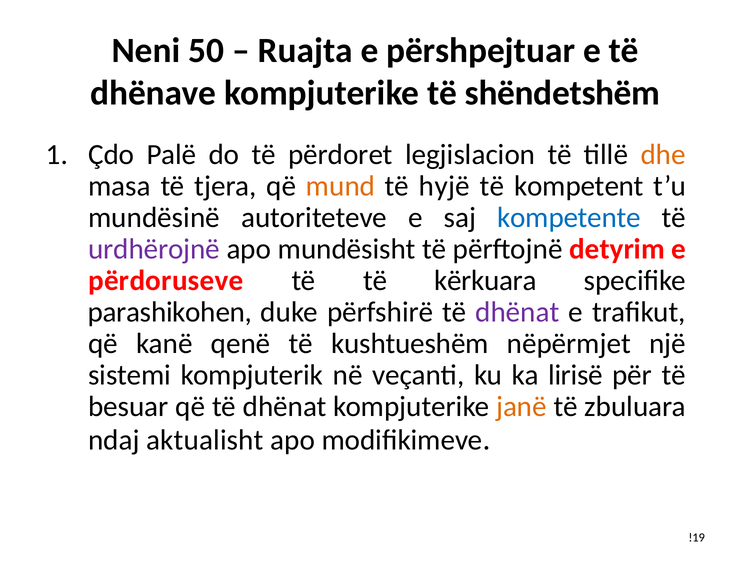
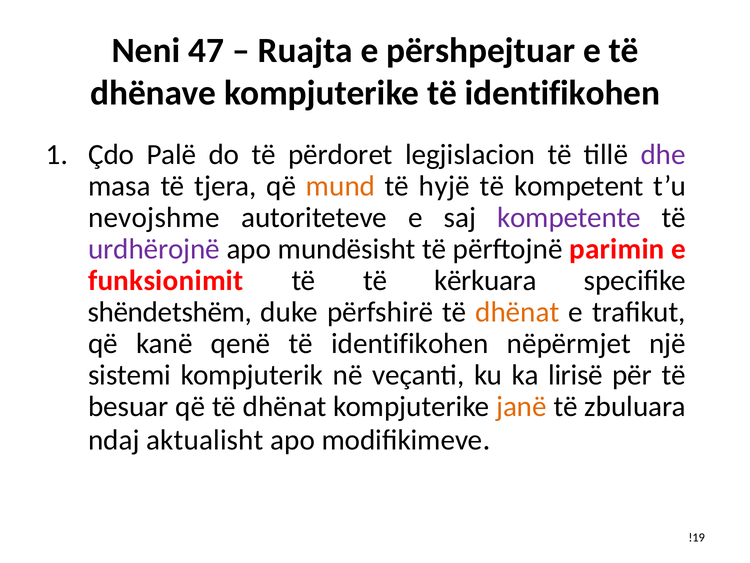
50: 50 -> 47
kompjuterike të shëndetshëm: shëndetshëm -> identifikohen
dhe colour: orange -> purple
mundësinë: mundësinë -> nevojshme
kompetente colour: blue -> purple
detyrim: detyrim -> parimin
përdoruseve: përdoruseve -> funksionimit
parashikohen: parashikohen -> shëndetshëm
dhënat at (517, 312) colour: purple -> orange
qenë të kushtueshëm: kushtueshëm -> identifikohen
